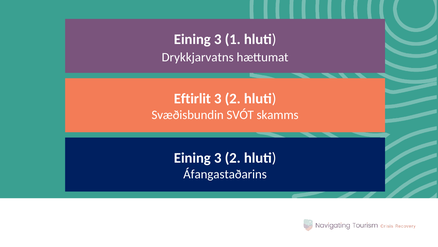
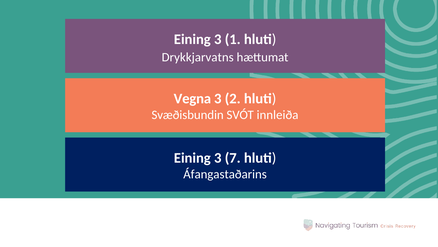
Eftirlit: Eftirlit -> Vegna
skamms: skamms -> innleiða
Eining 3 2: 2 -> 7
